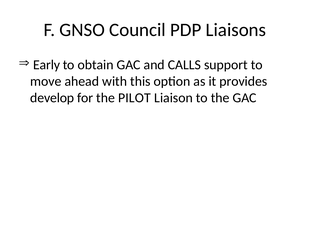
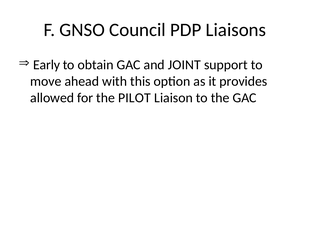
CALLS: CALLS -> JOINT
develop: develop -> allowed
